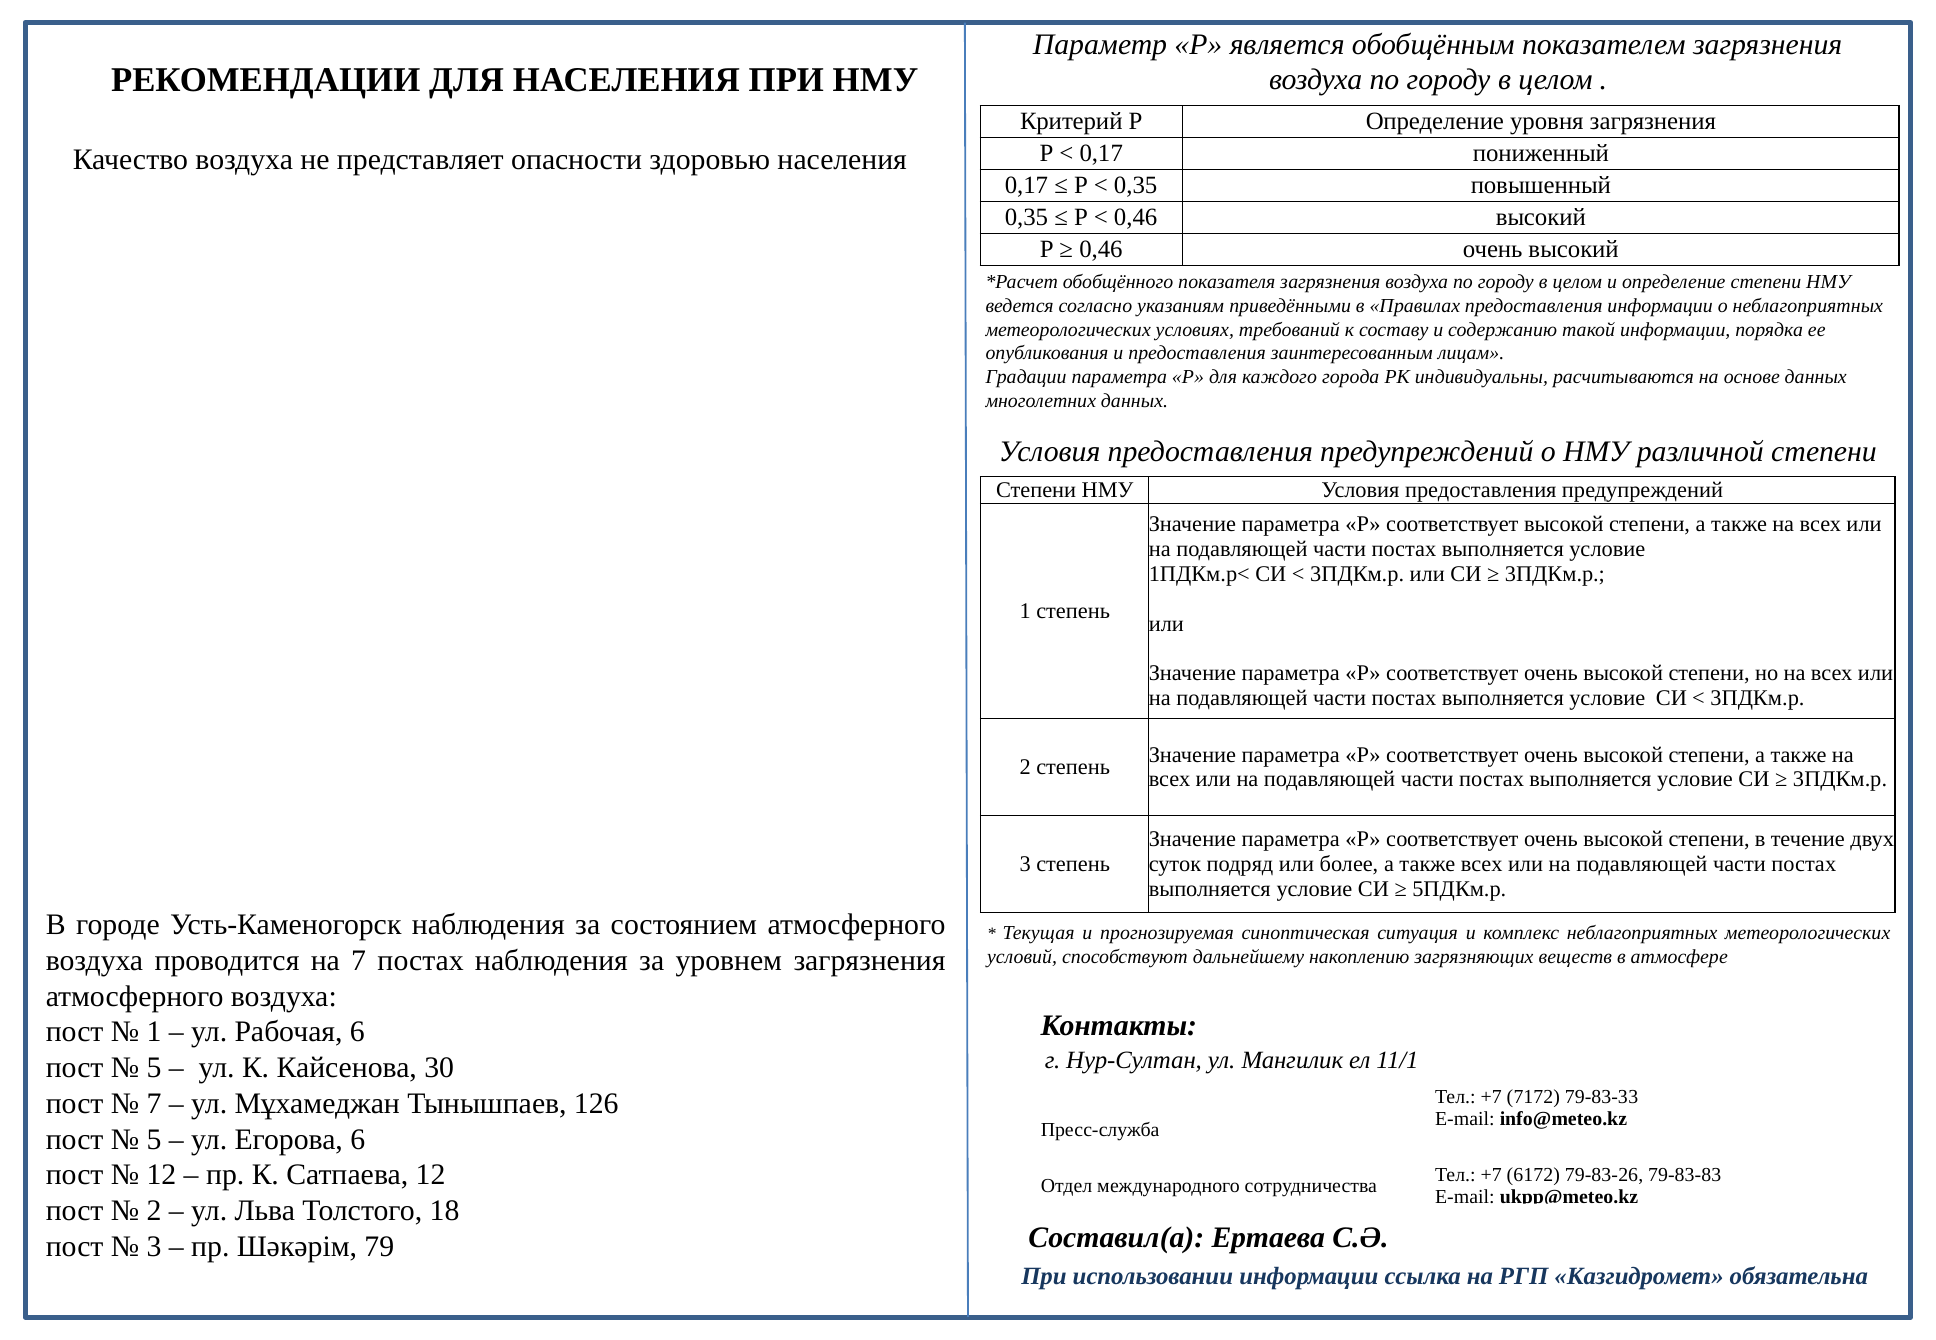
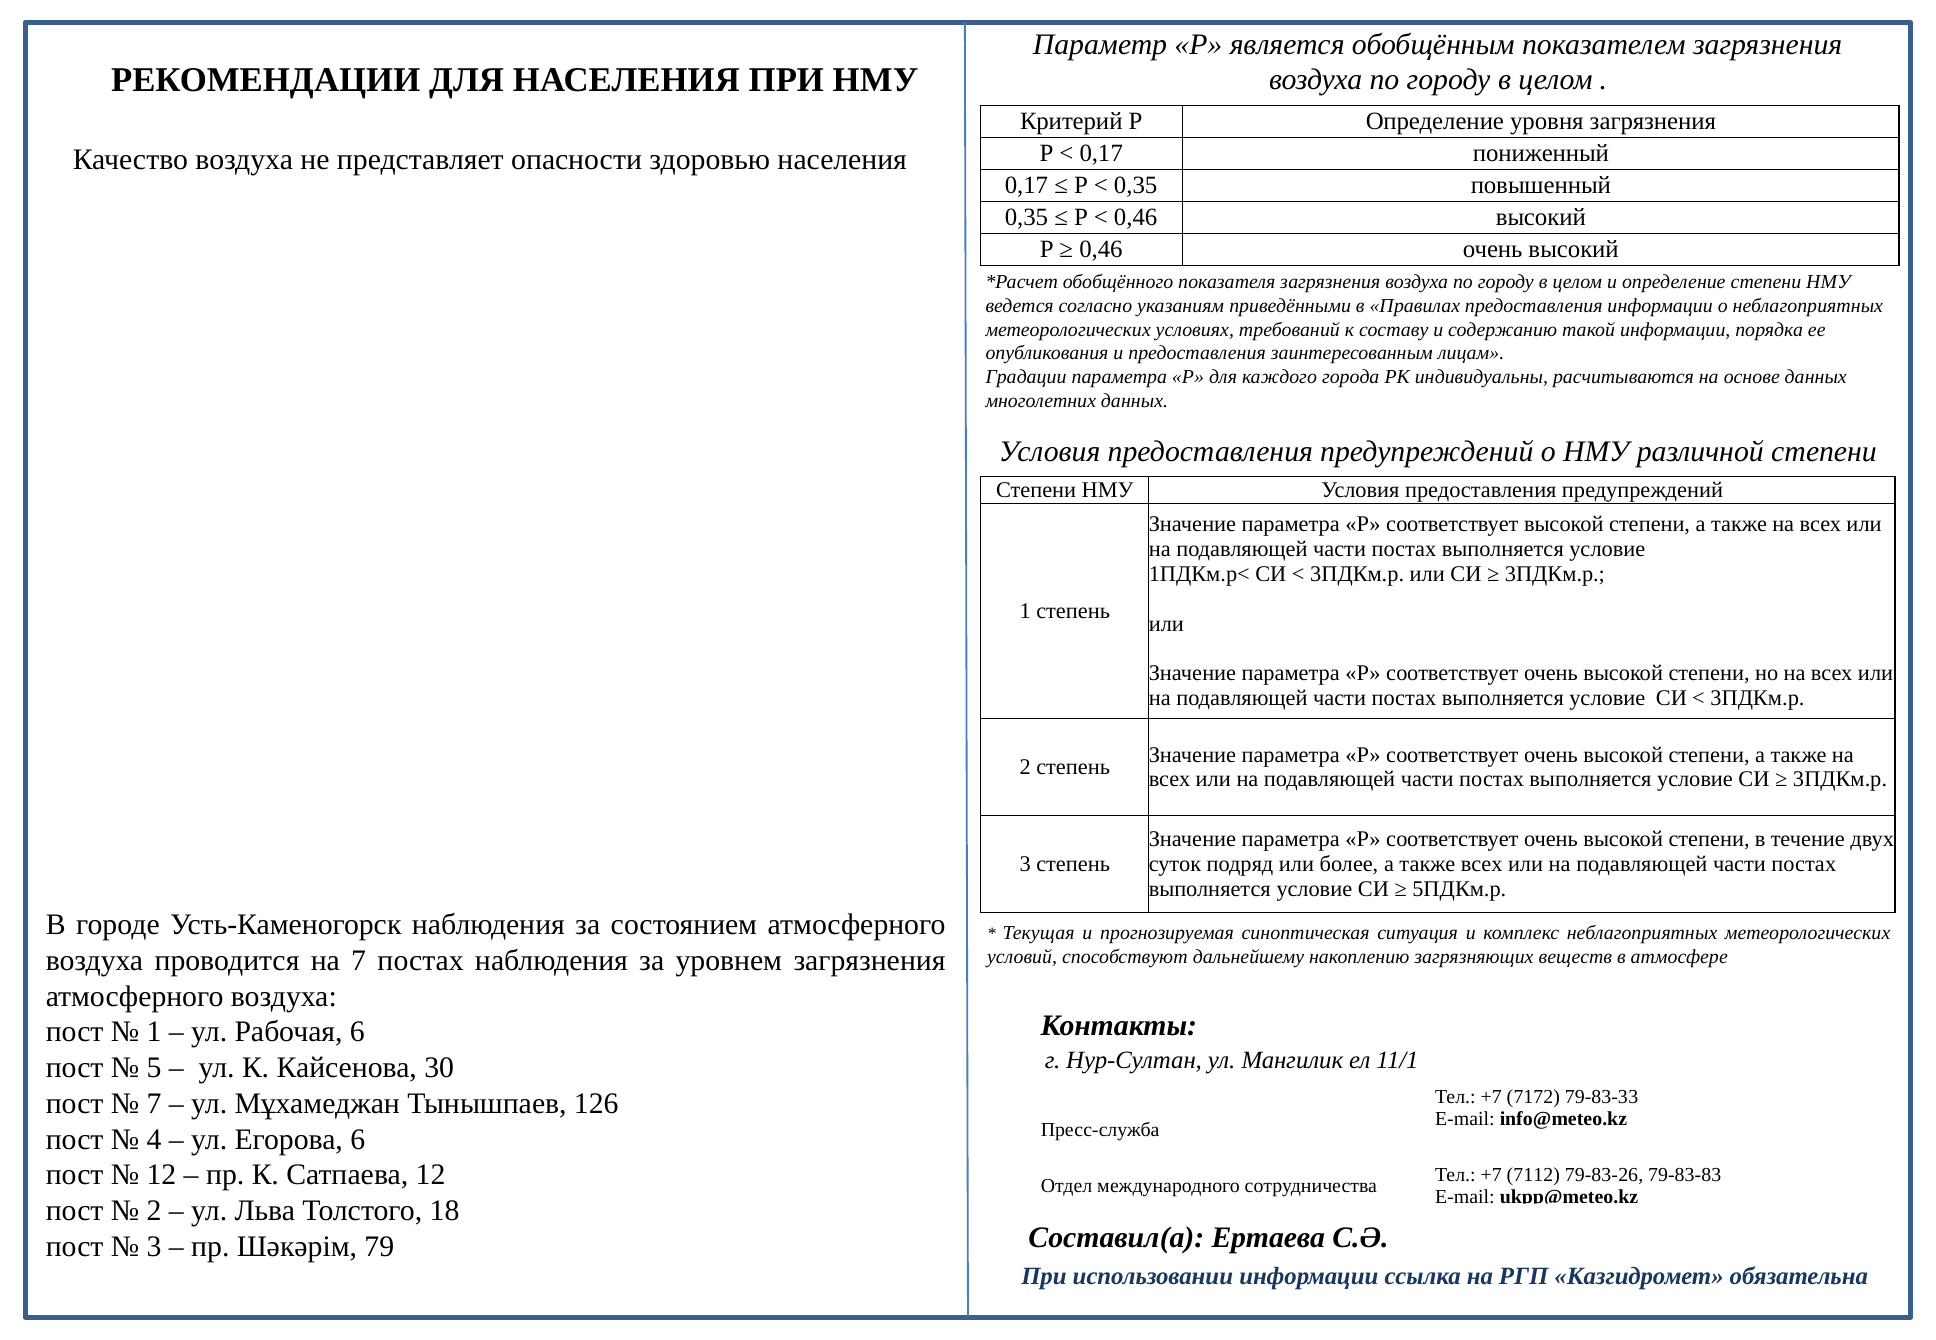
5 at (154, 1140): 5 -> 4
6172: 6172 -> 7112
